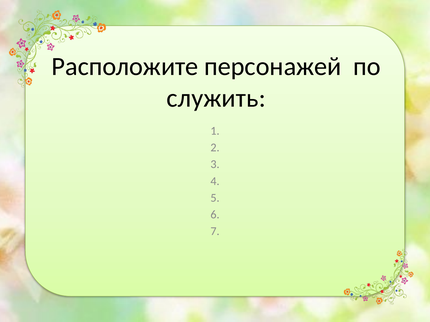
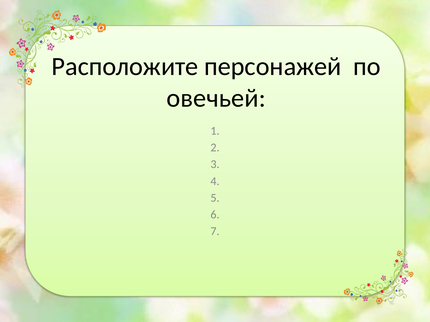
служить: служить -> овечьей
